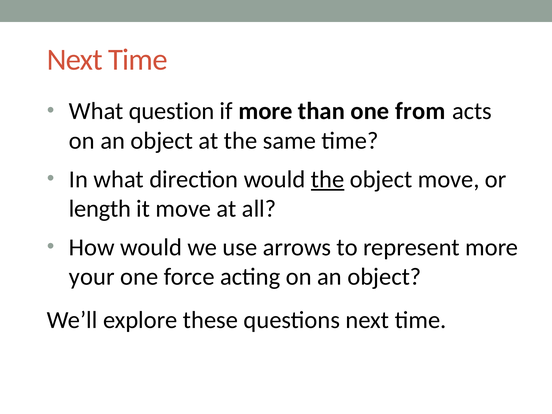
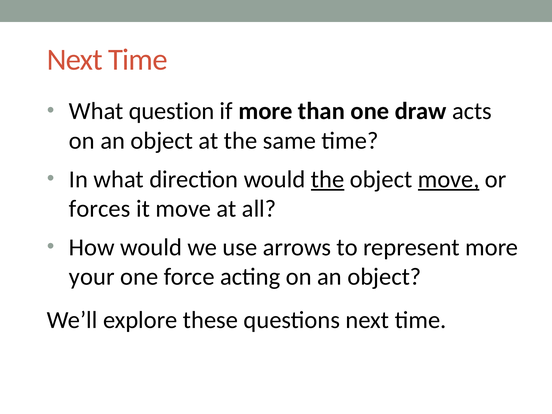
from: from -> draw
move at (449, 179) underline: none -> present
length: length -> forces
